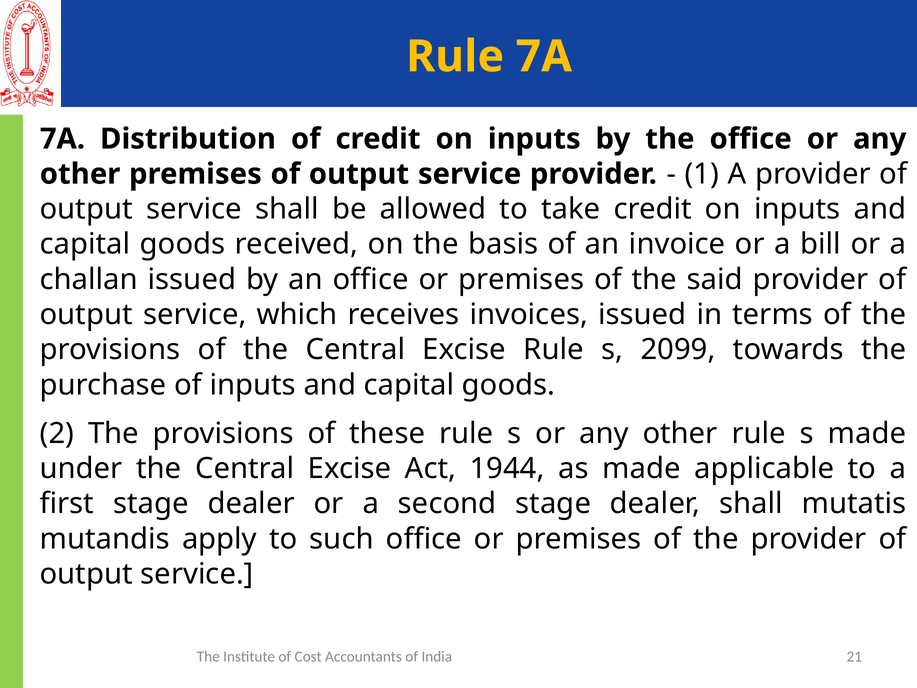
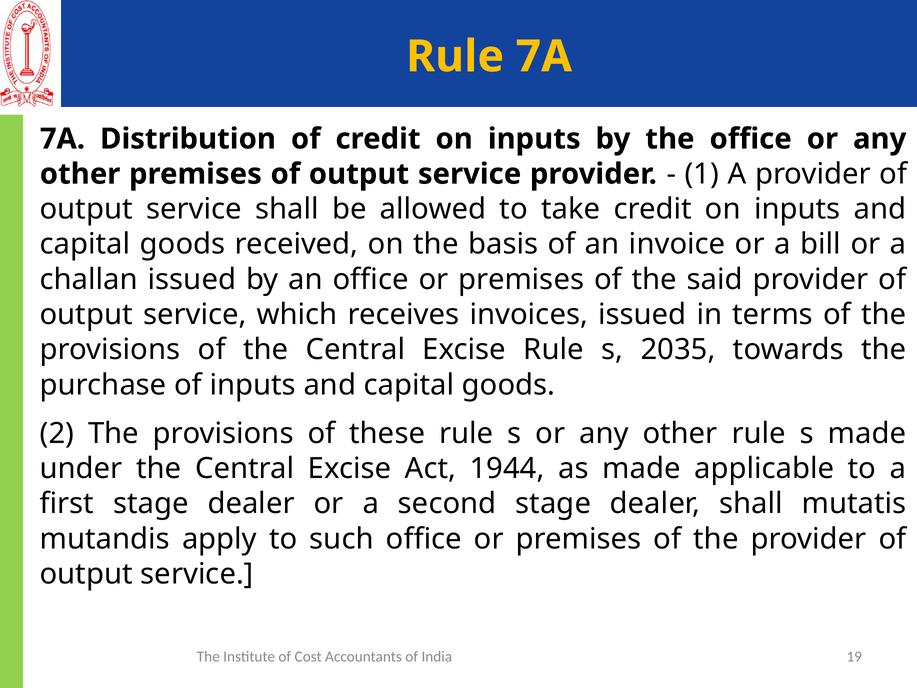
2099: 2099 -> 2035
21: 21 -> 19
